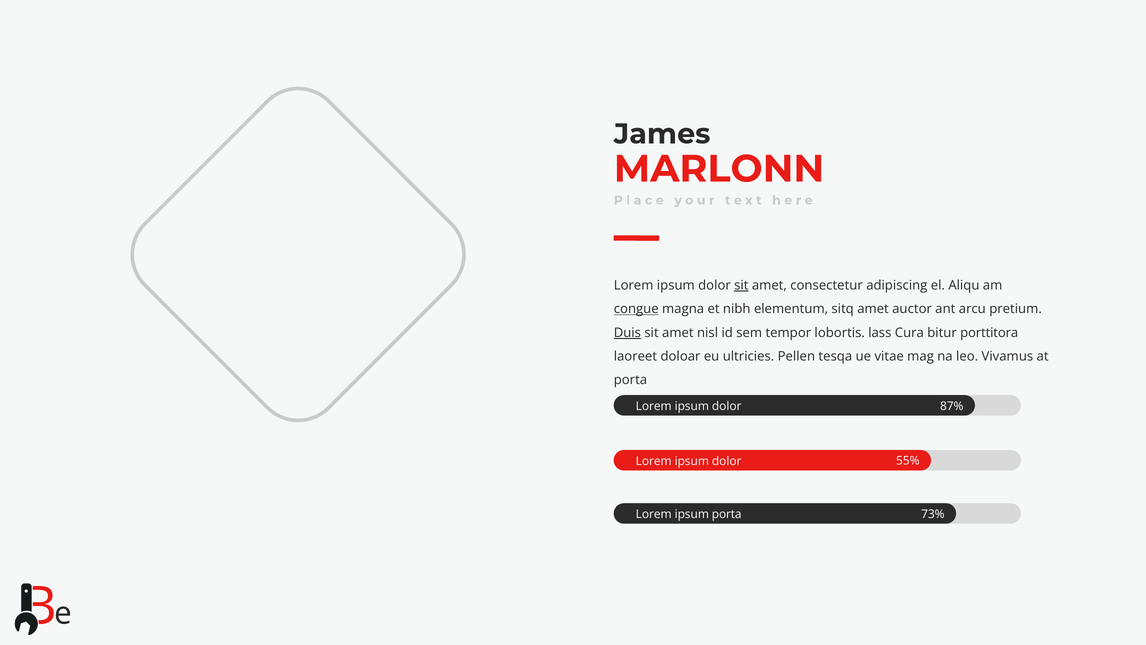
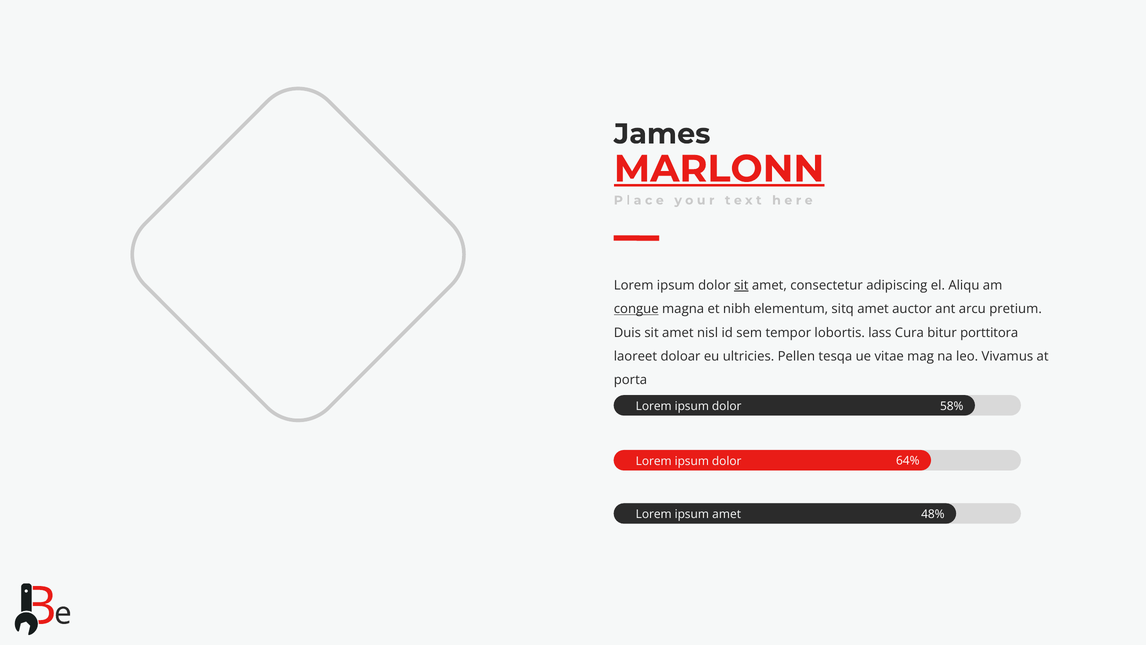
MARLONN underline: none -> present
Duis underline: present -> none
87%: 87% -> 58%
55%: 55% -> 64%
73%: 73% -> 48%
ipsum porta: porta -> amet
